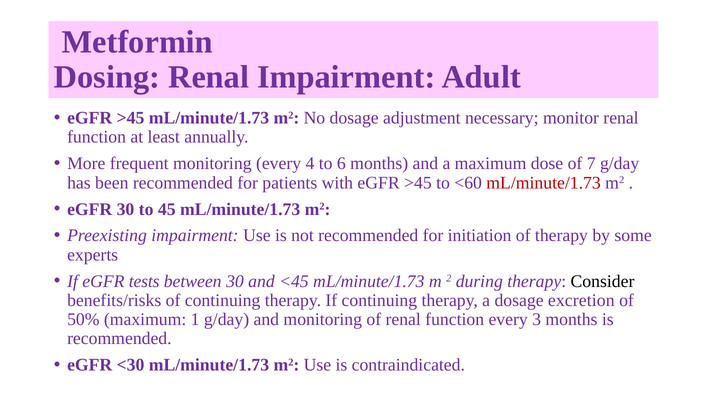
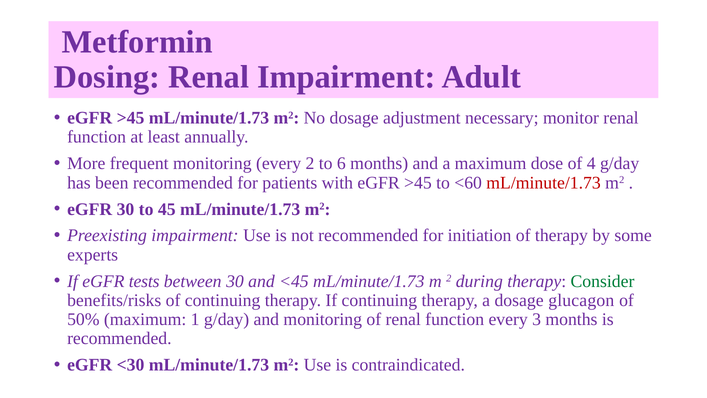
every 4: 4 -> 2
7: 7 -> 4
Consider colour: black -> green
excretion: excretion -> glucagon
